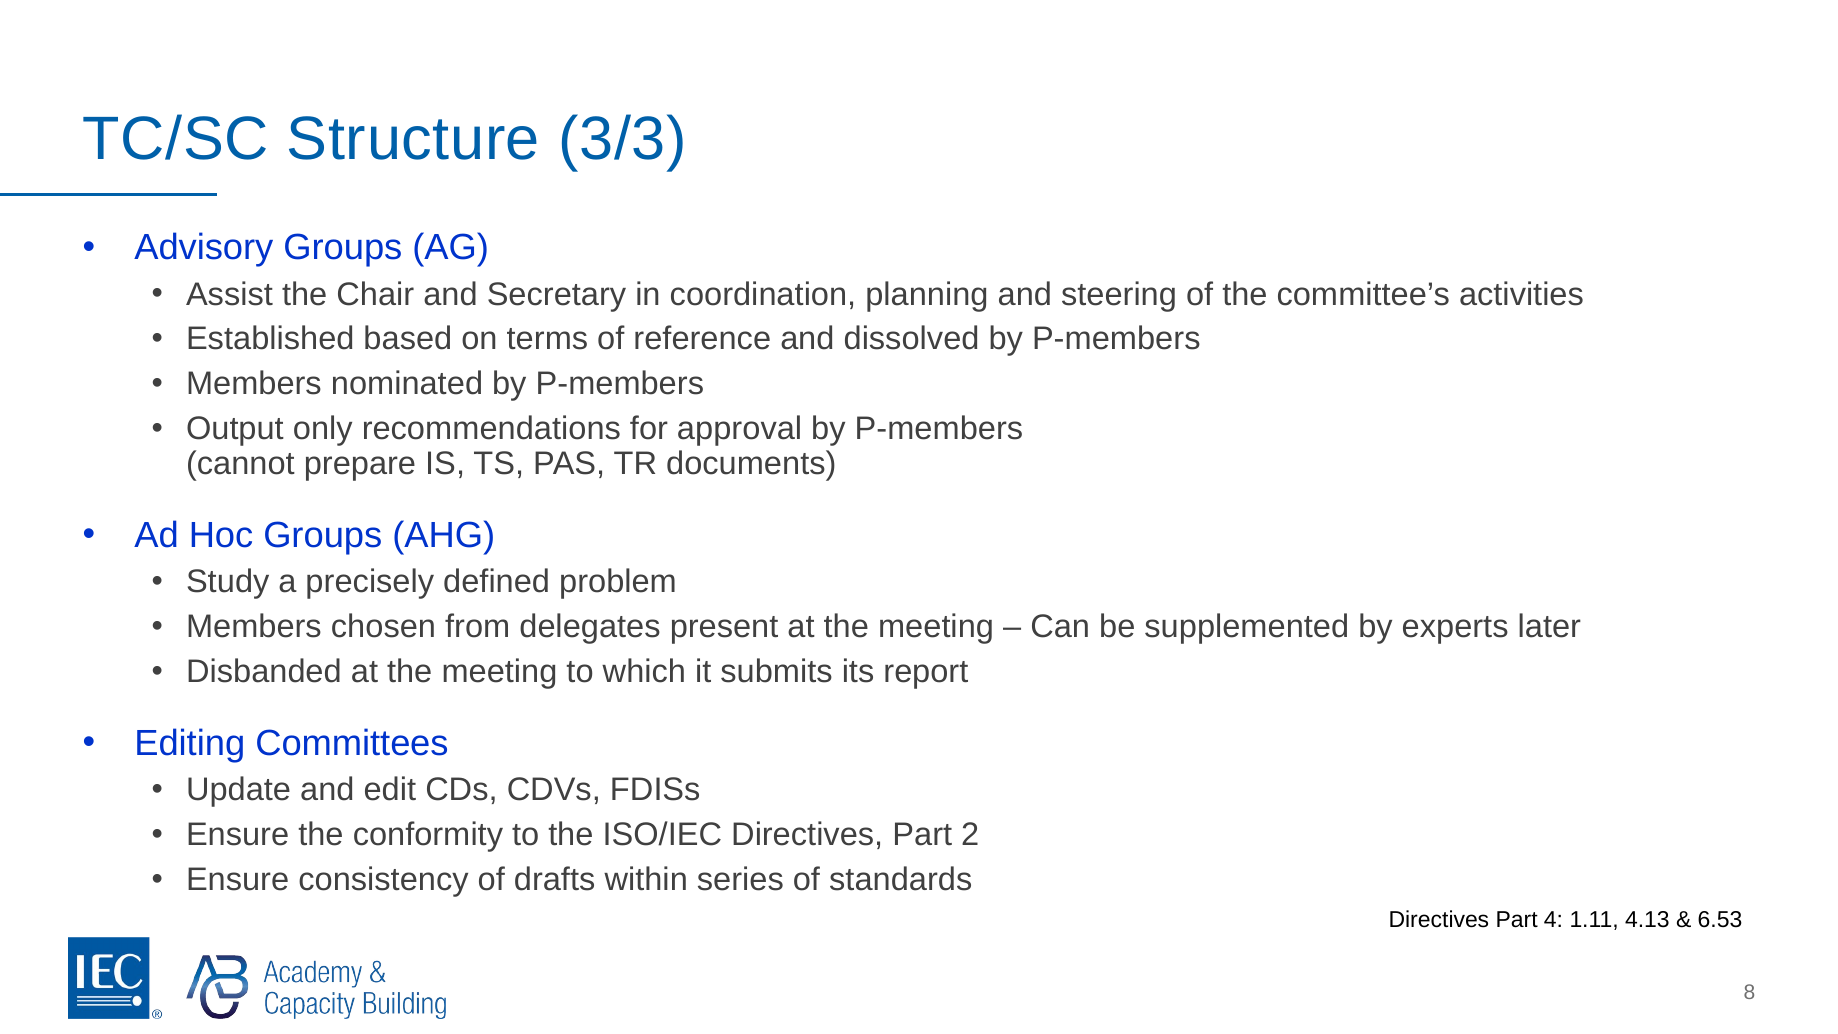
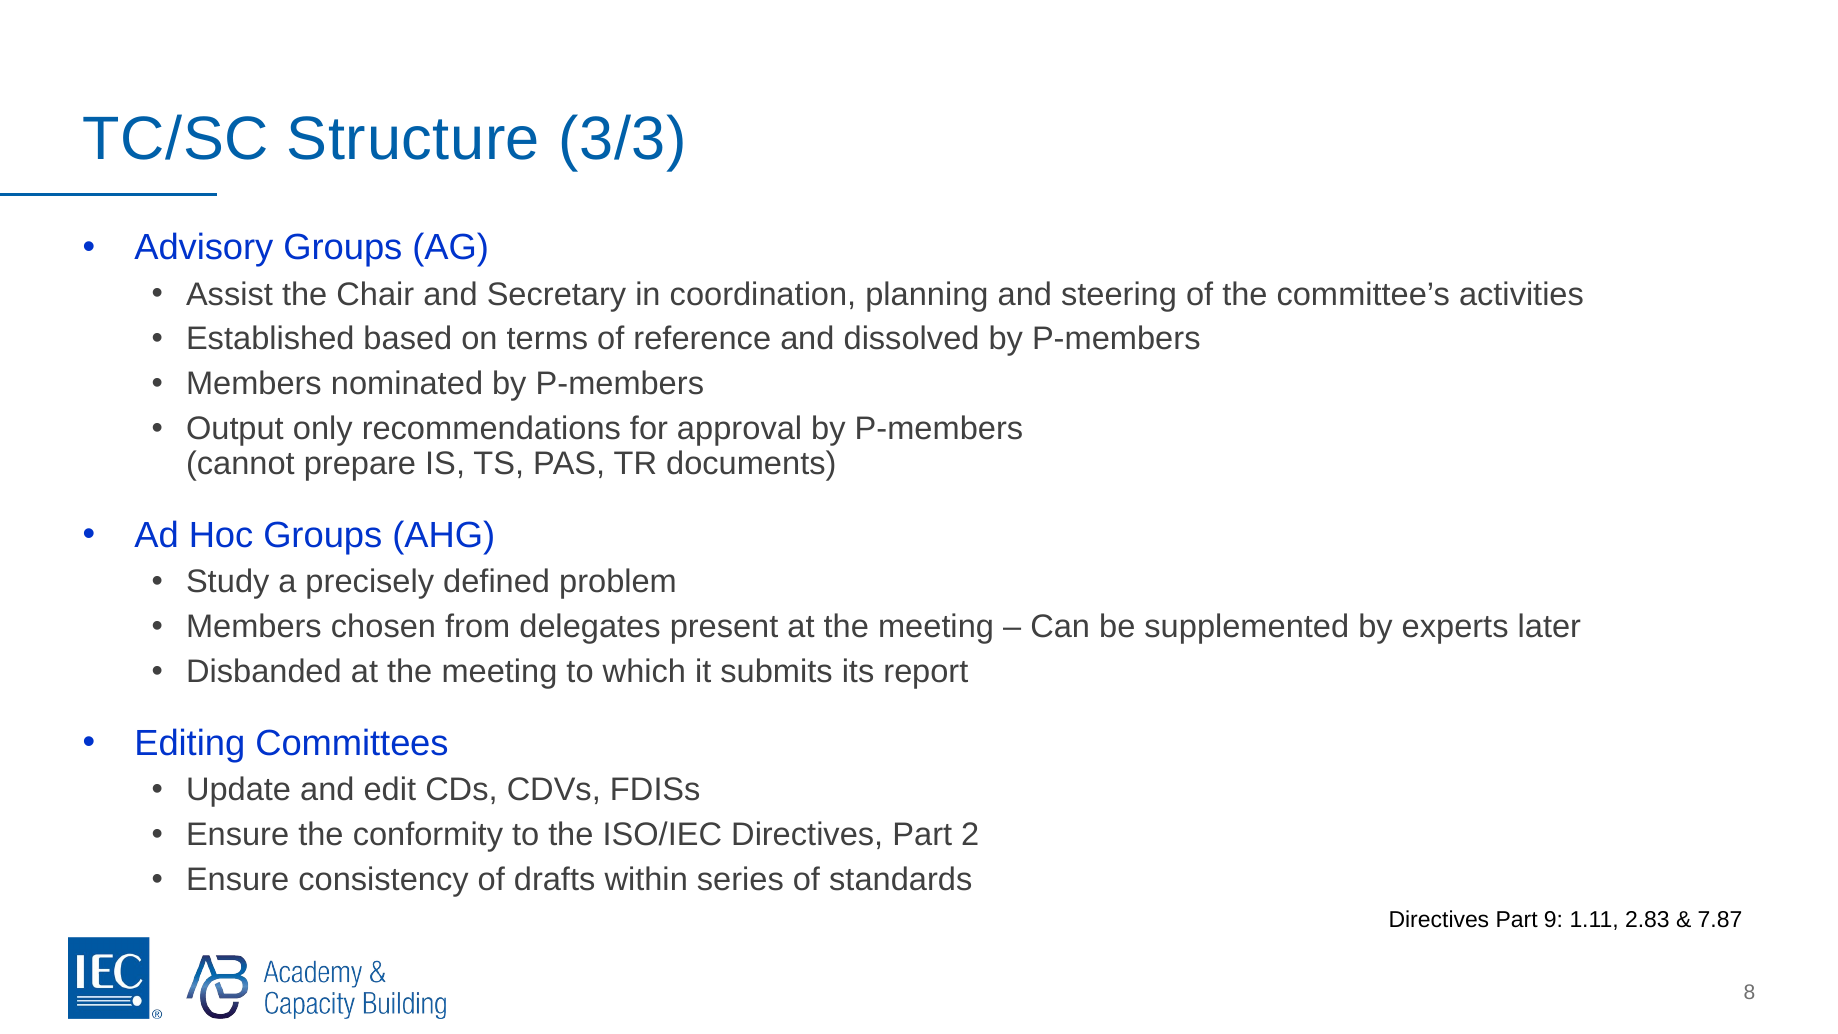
4: 4 -> 9
4.13: 4.13 -> 2.83
6.53: 6.53 -> 7.87
